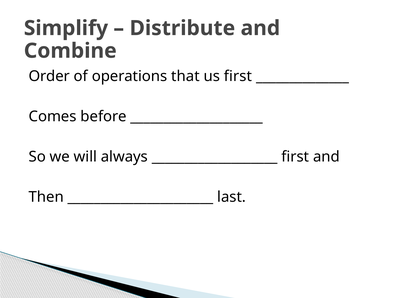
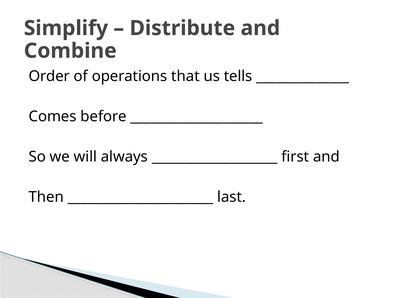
us first: first -> tells
